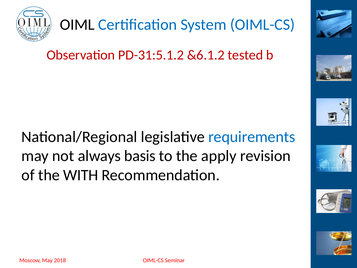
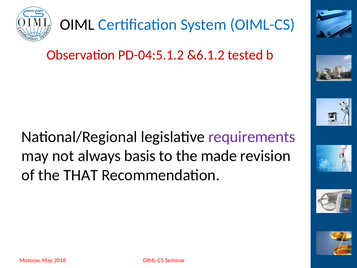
PD-31:5.1.2: PD-31:5.1.2 -> PD-04:5.1.2
requirements colour: blue -> purple
apply: apply -> made
WITH: WITH -> THAT
